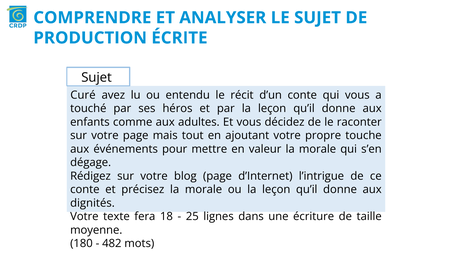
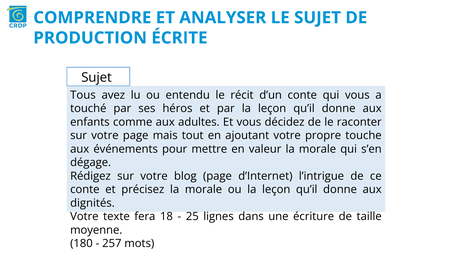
Curé: Curé -> Tous
482: 482 -> 257
